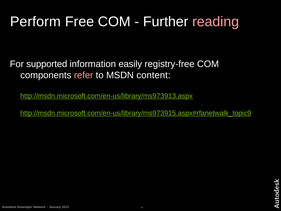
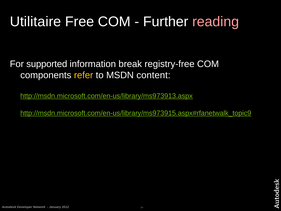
Perform: Perform -> Utilitaire
easily: easily -> break
refer colour: pink -> yellow
